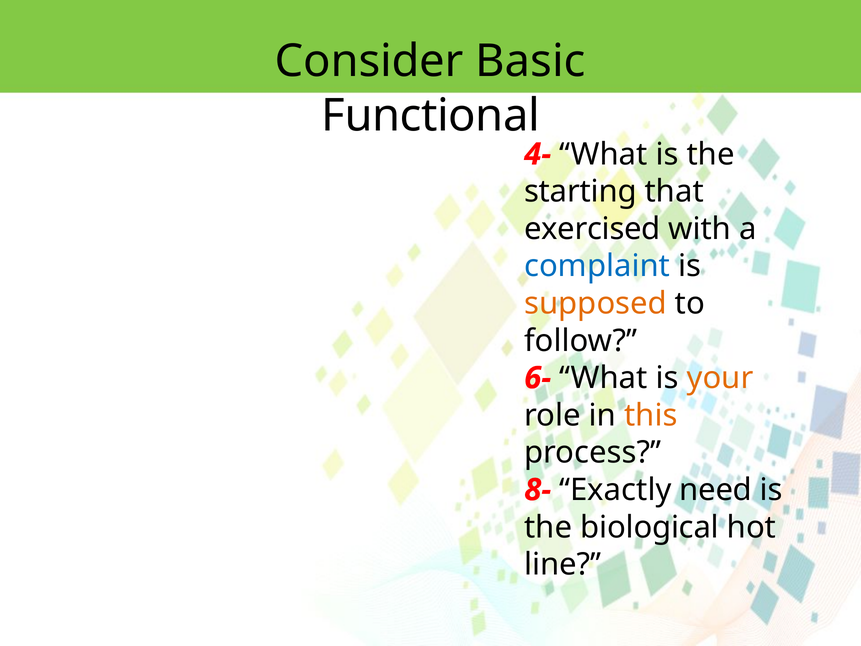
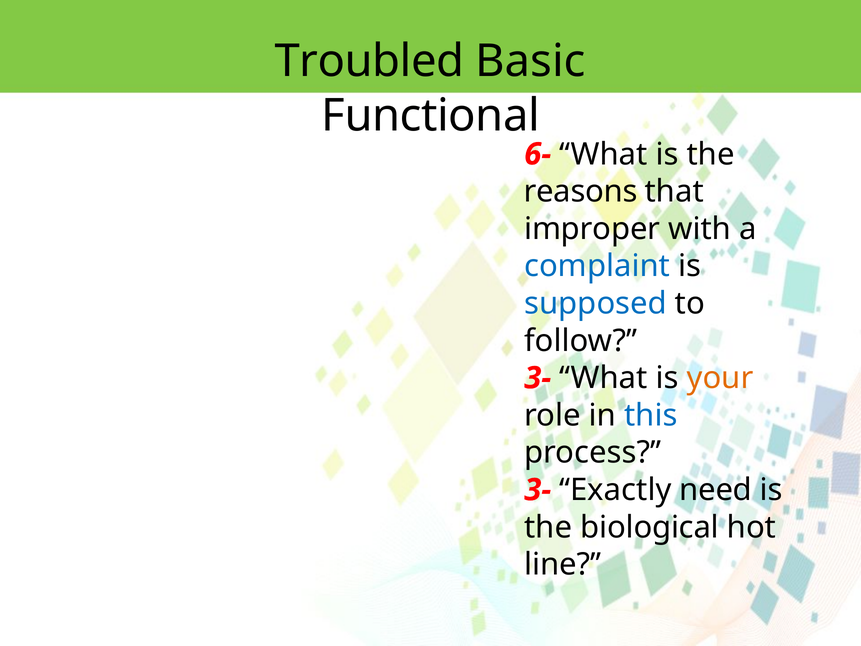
Consider: Consider -> Troubled
4-: 4- -> 6-
starting: starting -> reasons
exercised: exercised -> improper
supposed colour: orange -> blue
6- at (538, 378): 6- -> 3-
this colour: orange -> blue
8- at (538, 490): 8- -> 3-
